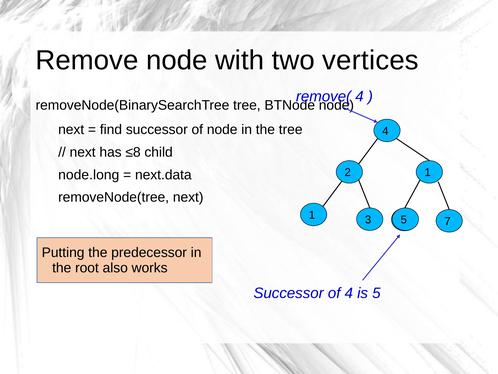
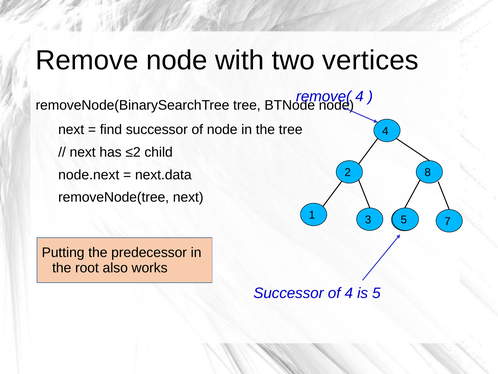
≤8: ≤8 -> ≤2
2 1: 1 -> 8
node.long: node.long -> node.next
